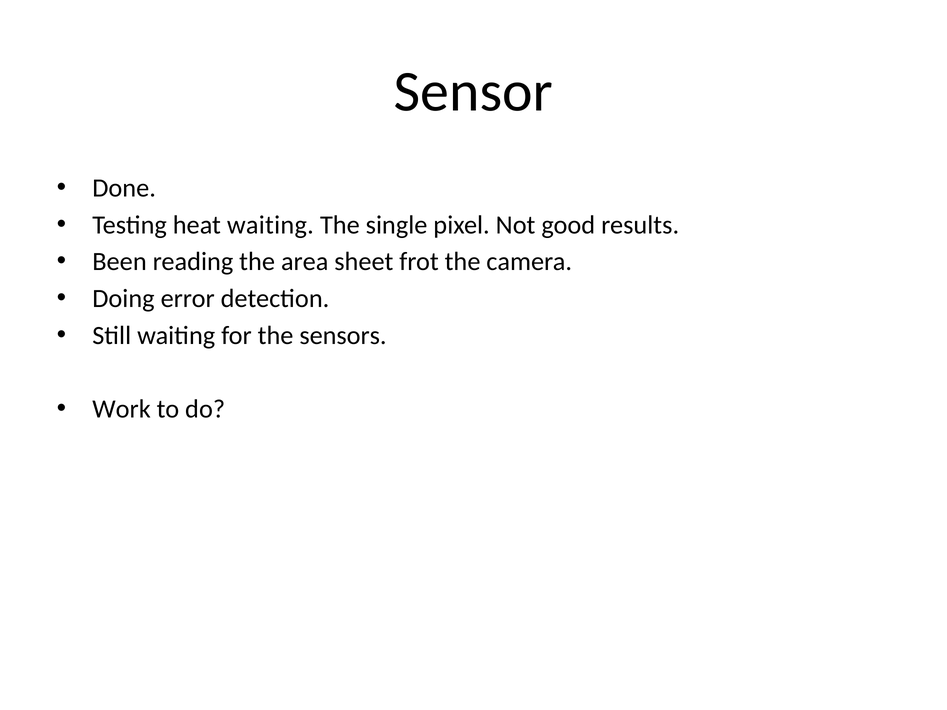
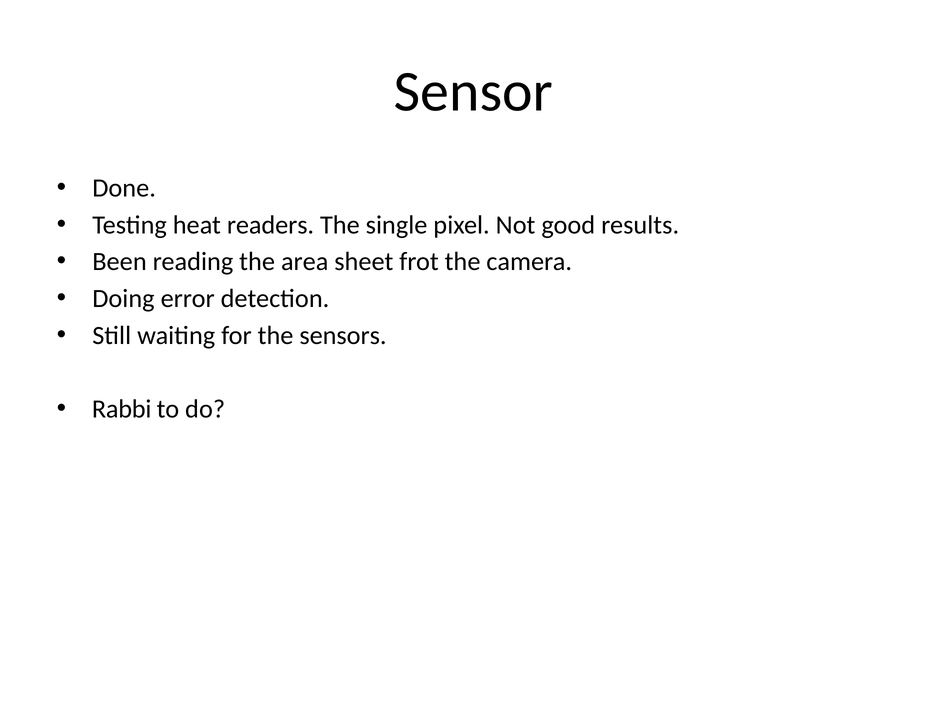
heat waiting: waiting -> readers
Work: Work -> Rabbi
